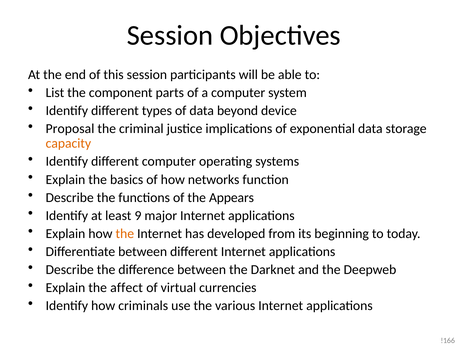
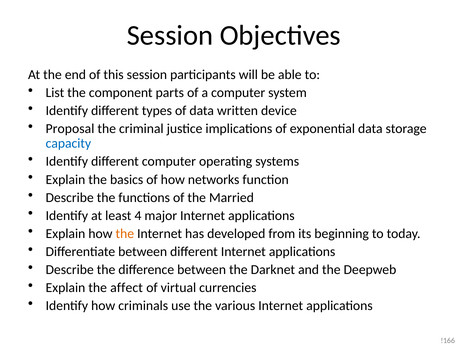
beyond: beyond -> written
capacity colour: orange -> blue
Appears: Appears -> Married
9: 9 -> 4
